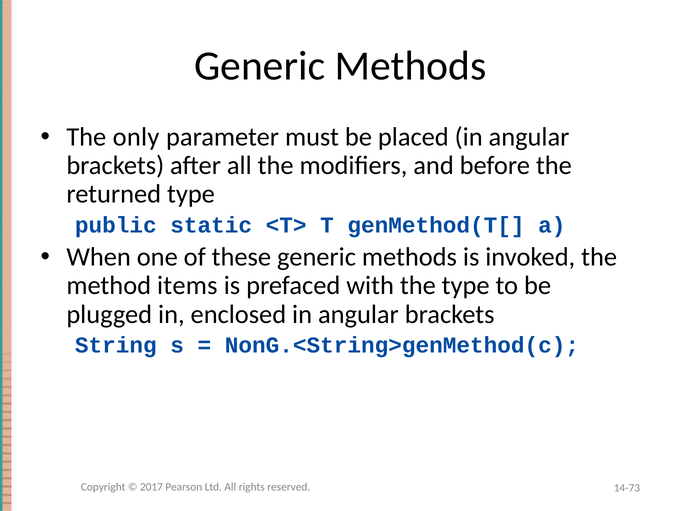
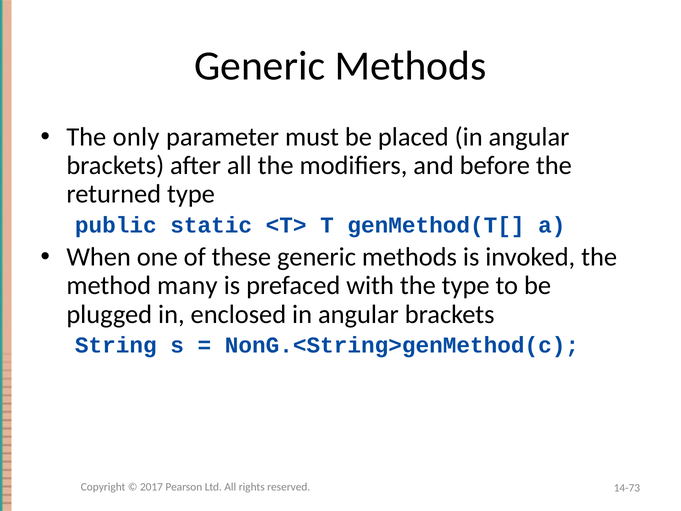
items: items -> many
